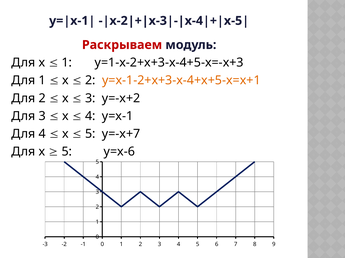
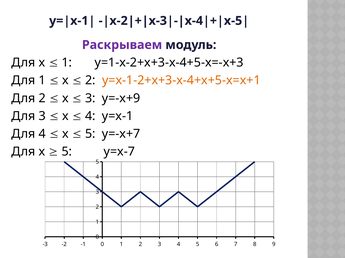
Раскрываем colour: red -> purple
y=-x+2: y=-x+2 -> y=-x+9
y=x-6: y=x-6 -> y=x-7
